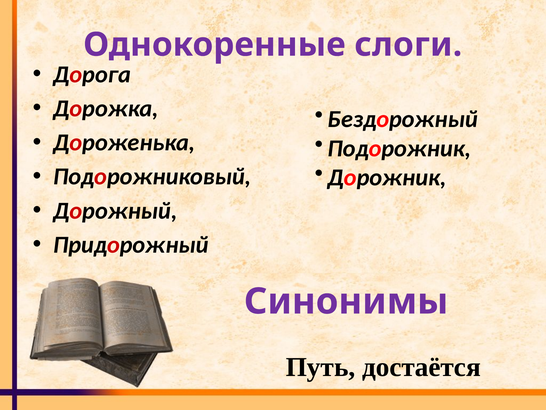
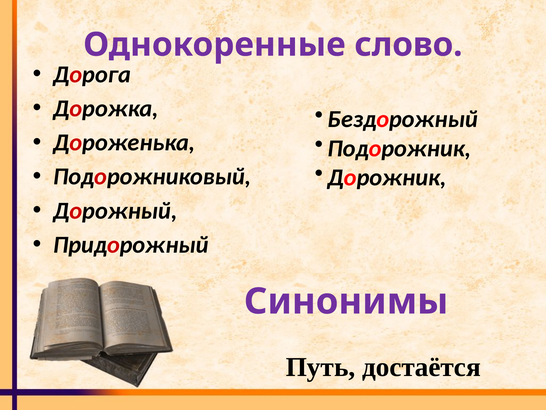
слоги: слоги -> слово
